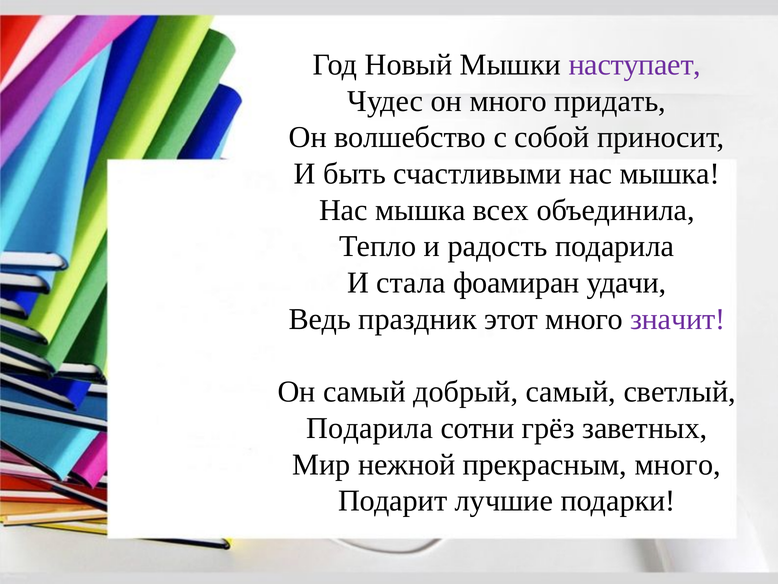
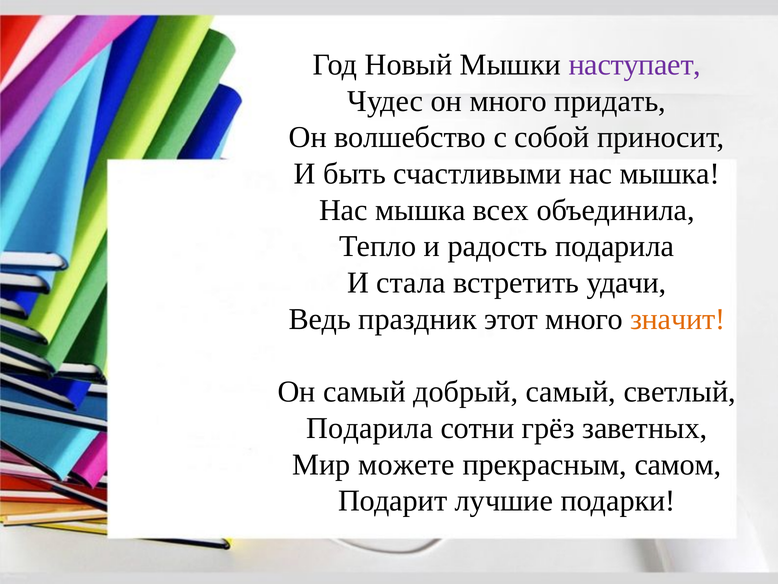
фоамиран: фоамиран -> встретить
значит colour: purple -> orange
нежной: нежной -> можете
прекрасным много: много -> самом
